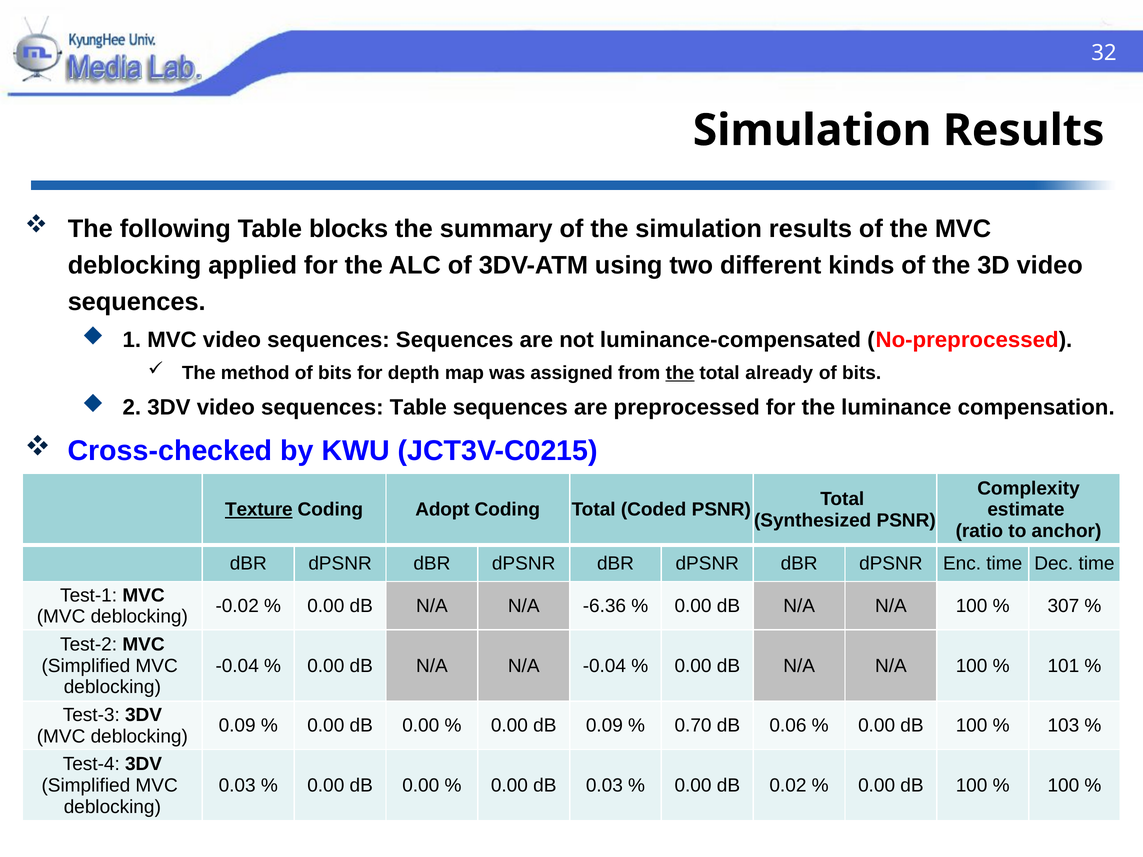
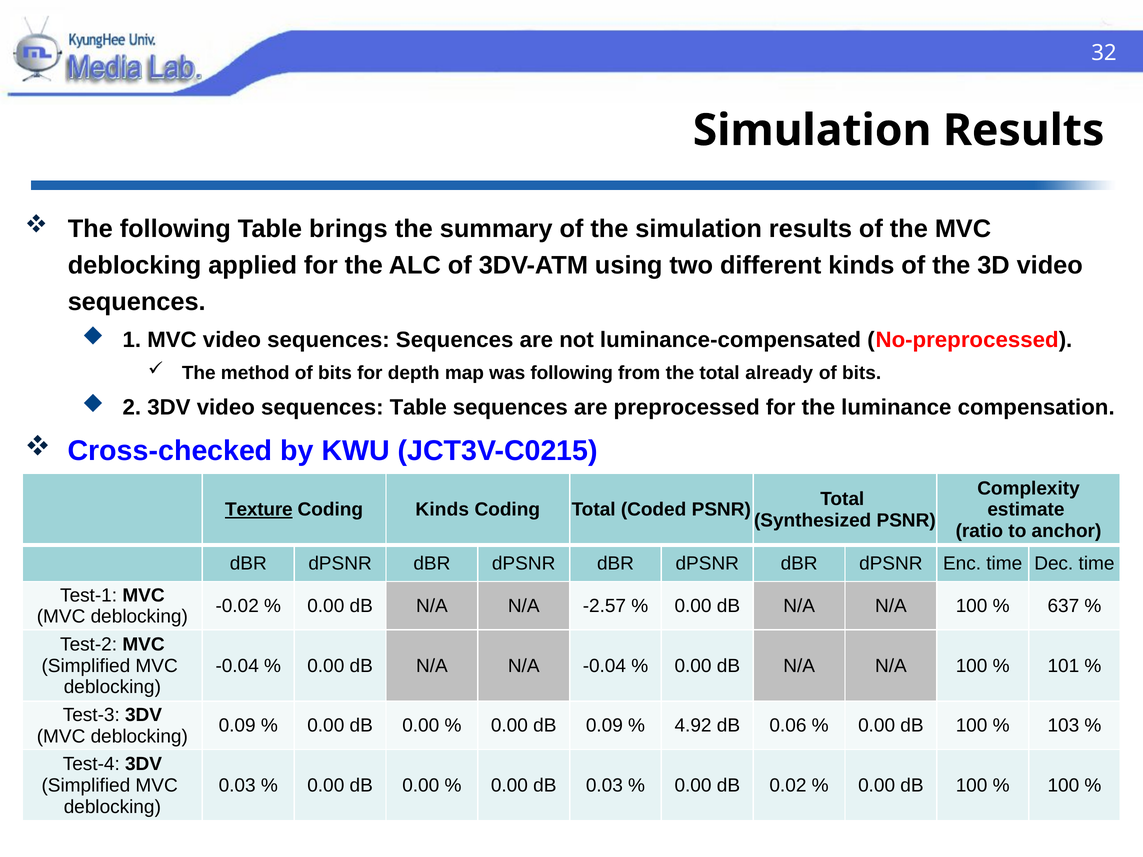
blocks: blocks -> brings
was assigned: assigned -> following
the at (680, 373) underline: present -> none
Coding Adopt: Adopt -> Kinds
-6.36: -6.36 -> -2.57
307: 307 -> 637
0.70: 0.70 -> 4.92
